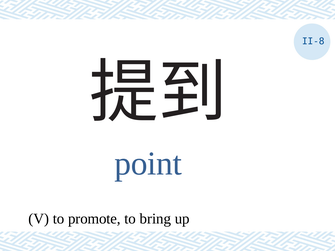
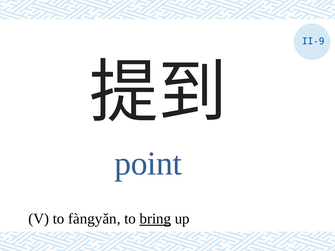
II-8: II-8 -> II-9
promote: promote -> fàngyǎn
bring underline: none -> present
